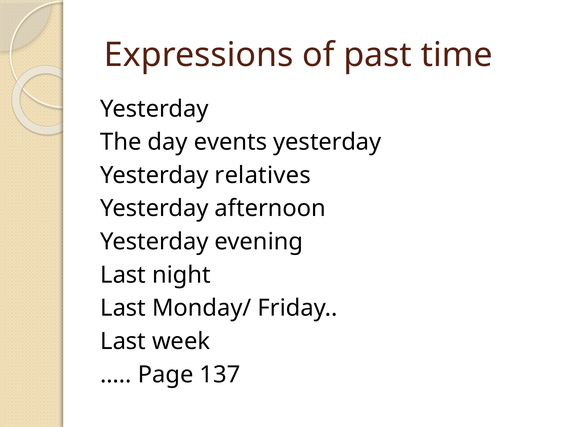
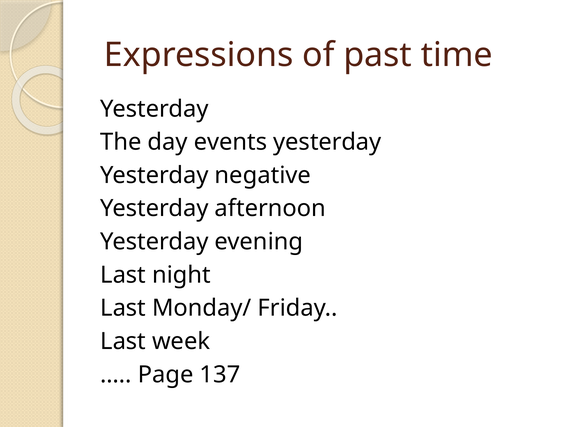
relatives: relatives -> negative
